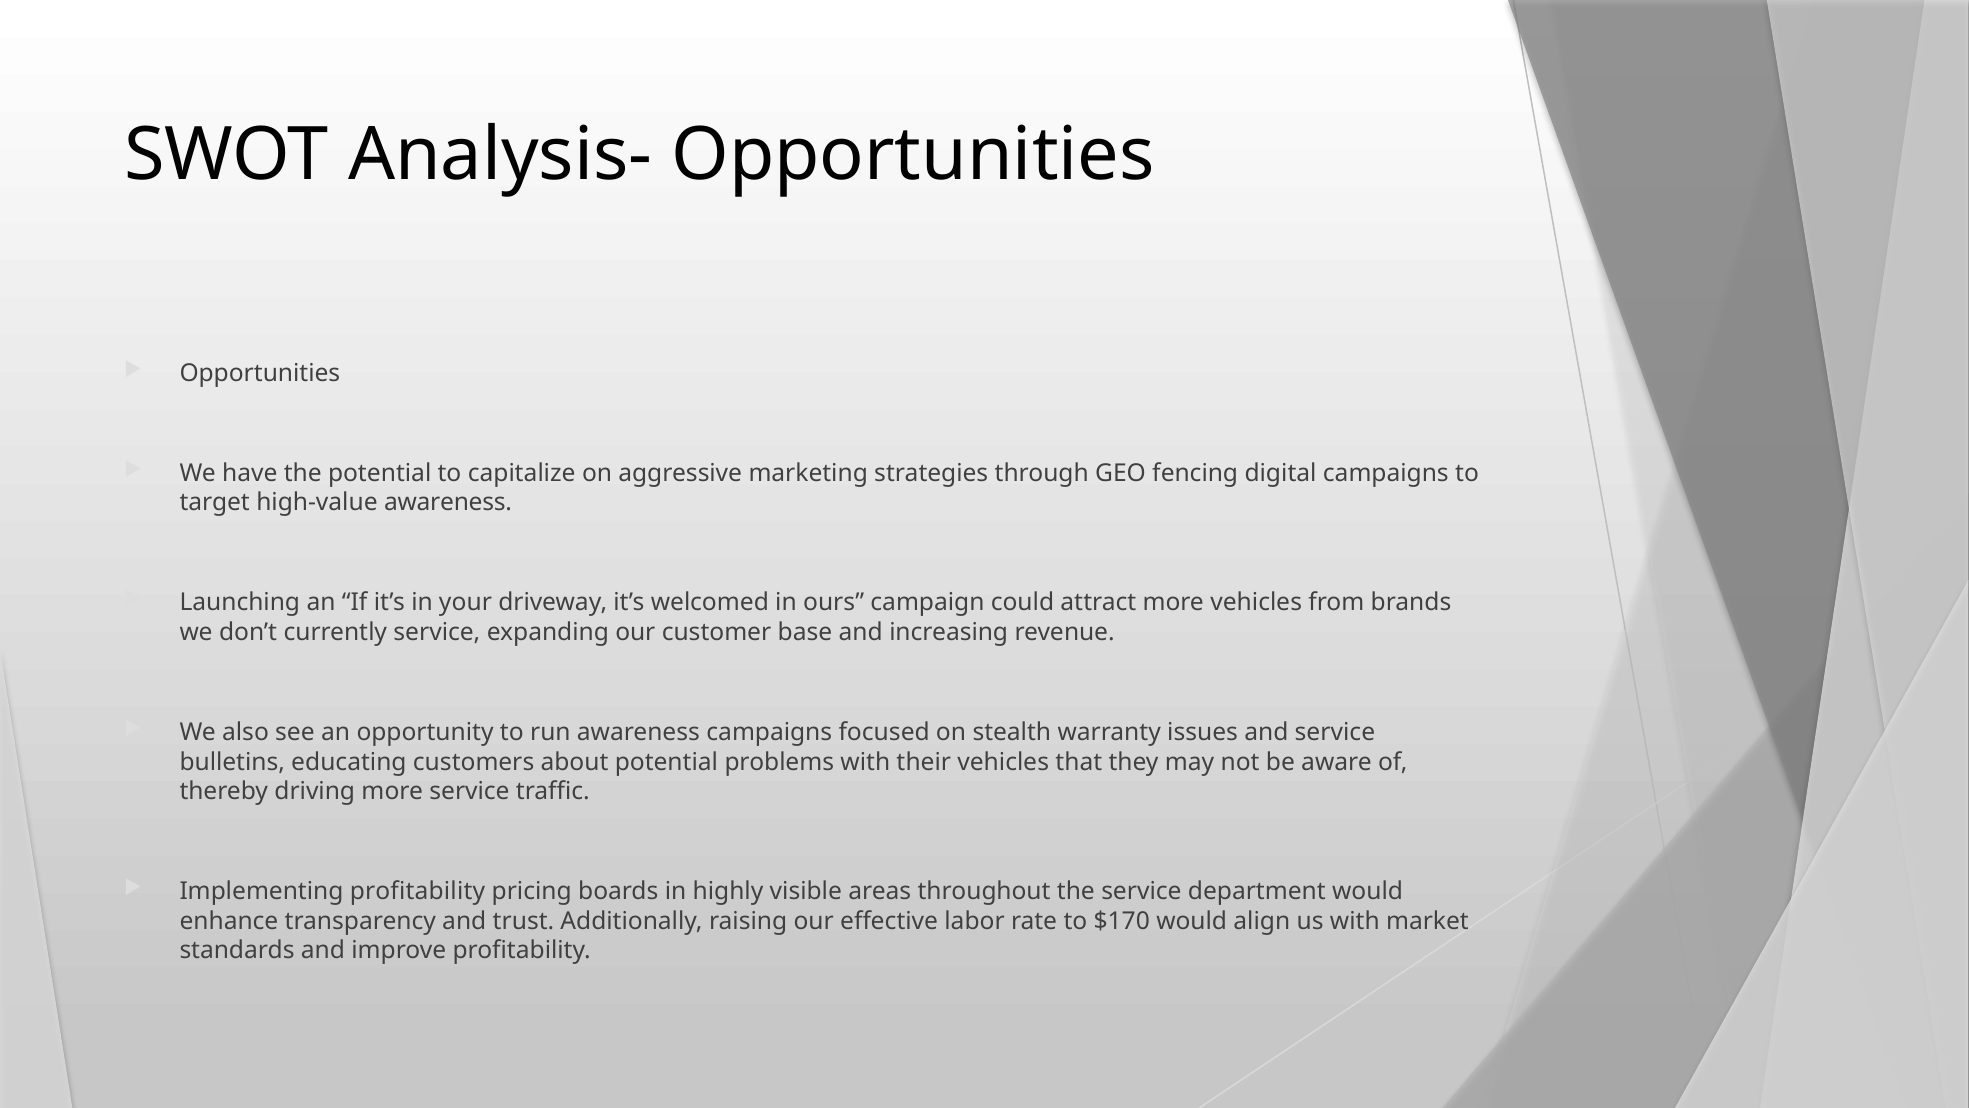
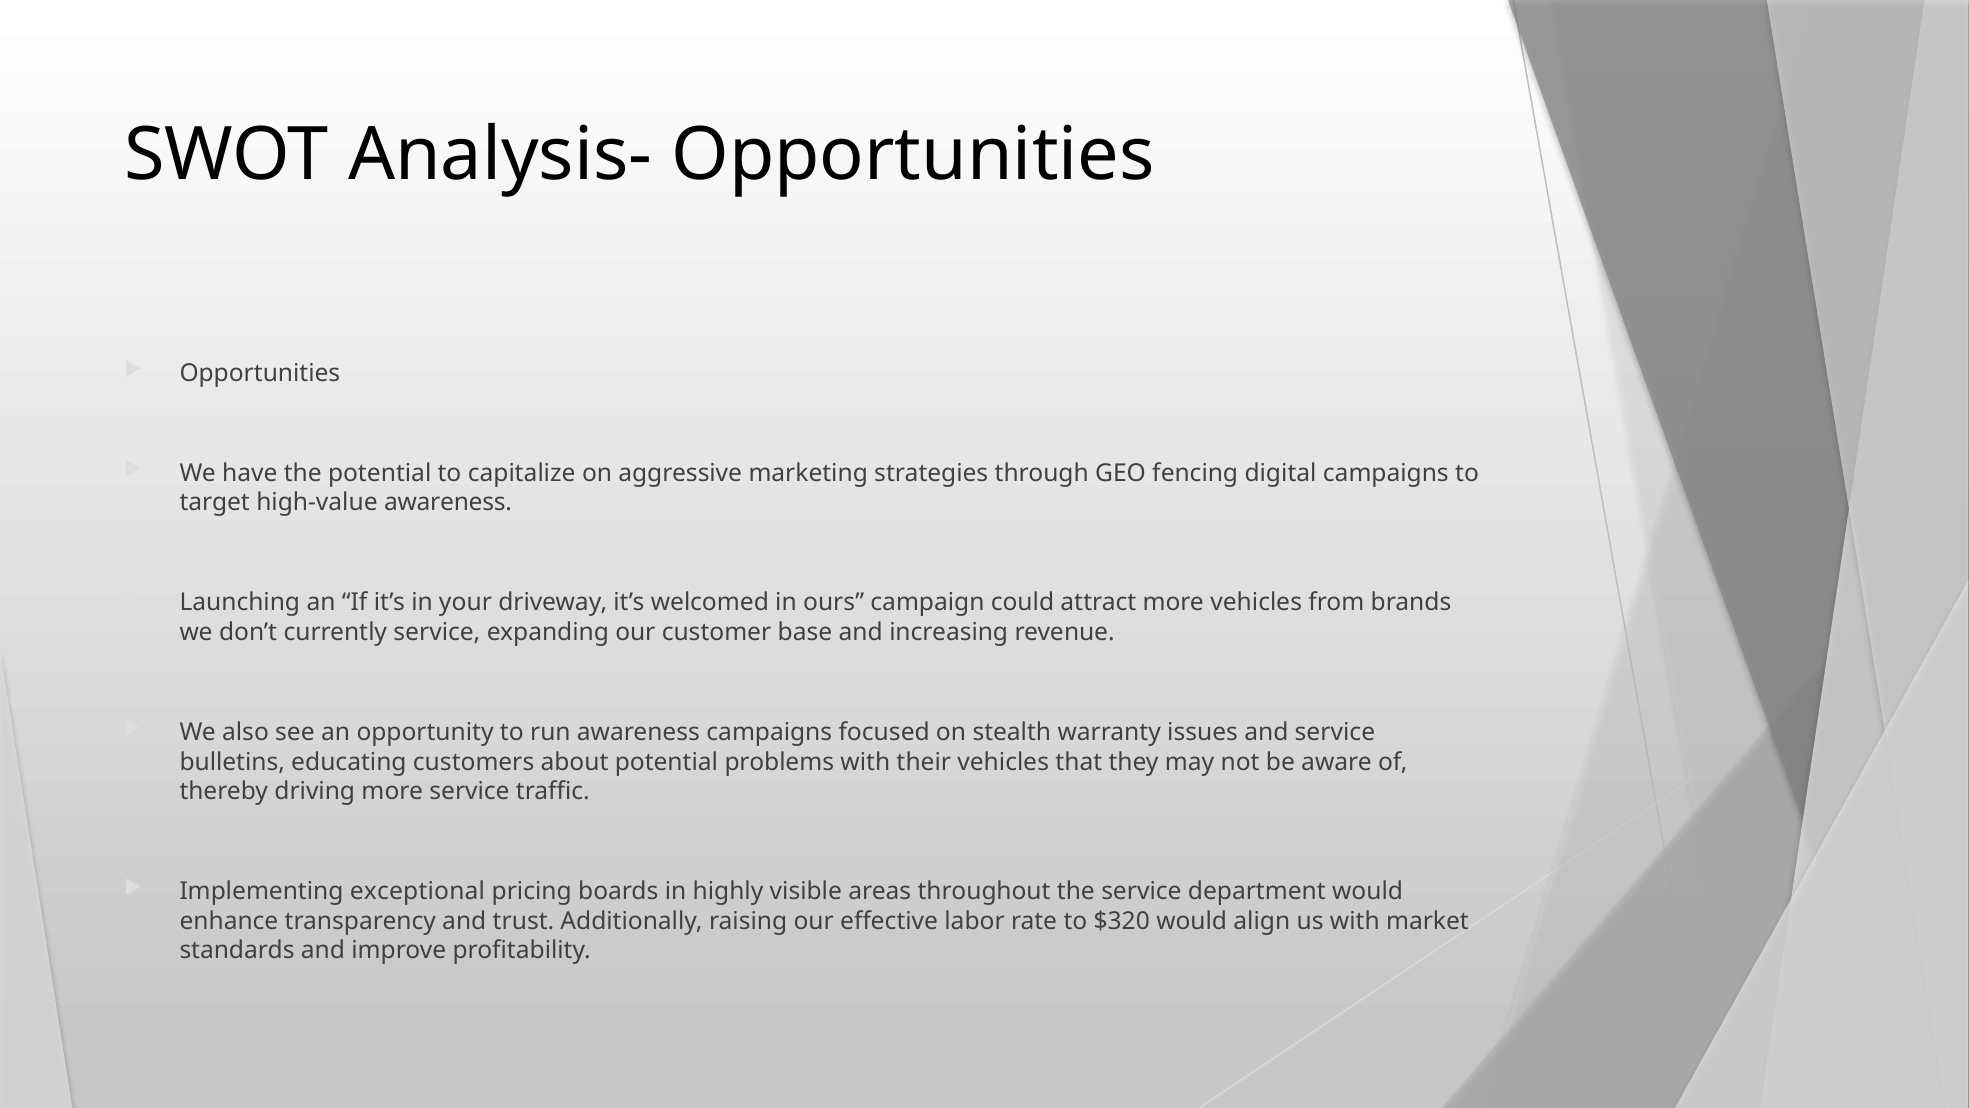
Implementing profitability: profitability -> exceptional
$170: $170 -> $320
